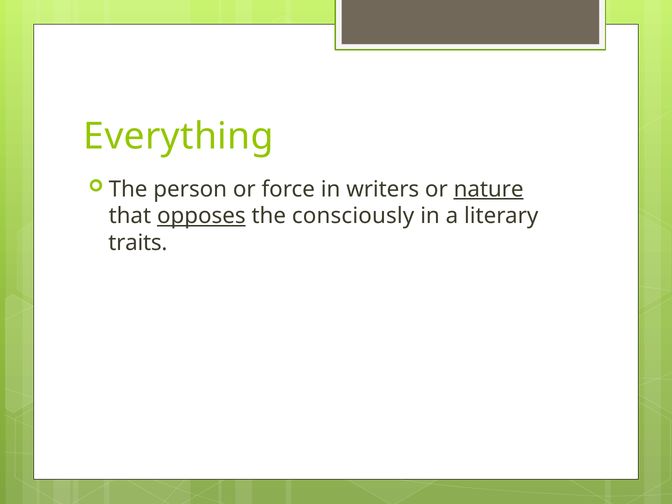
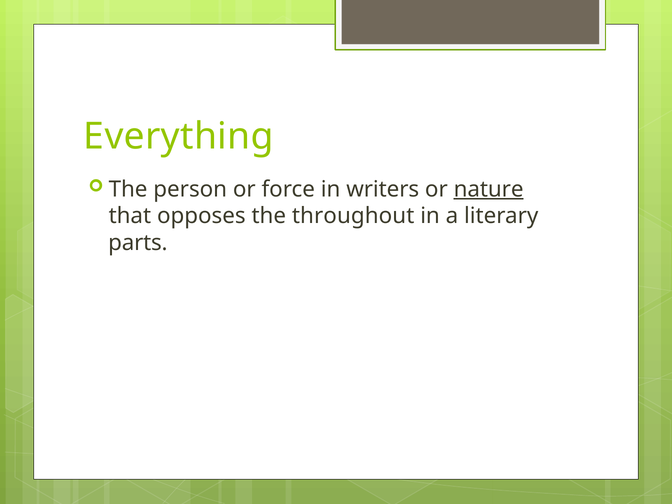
opposes underline: present -> none
consciously: consciously -> throughout
traits: traits -> parts
